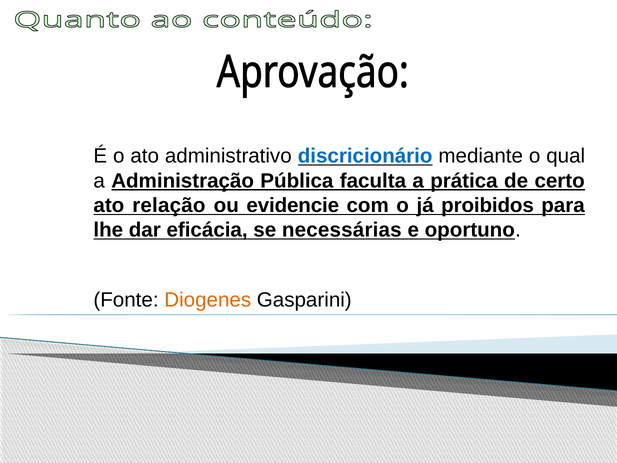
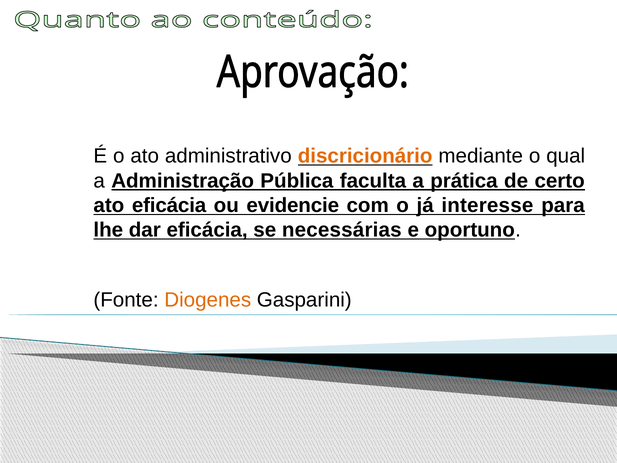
discricionário colour: blue -> orange
ato relação: relação -> eficácia
proibidos: proibidos -> interesse
